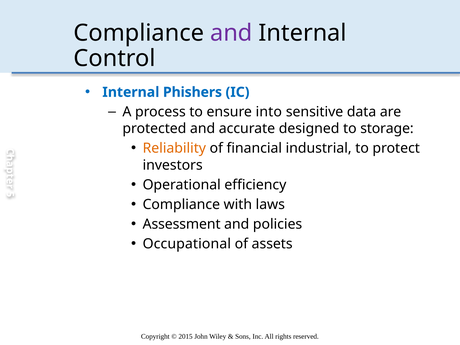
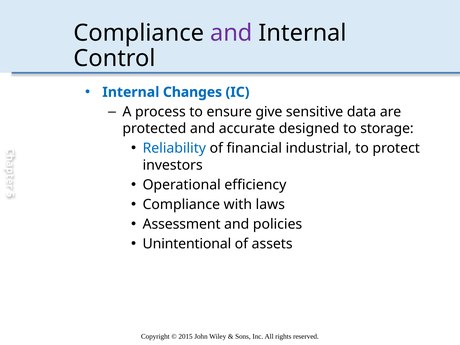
Phishers: Phishers -> Changes
into: into -> give
Reliability colour: orange -> blue
Occupational: Occupational -> Unintentional
